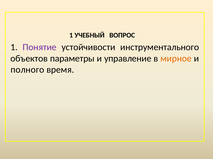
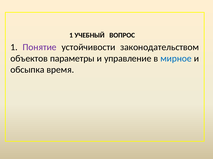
инструментального: инструментального -> законодательством
мирное colour: orange -> blue
полного: полного -> обсыпка
